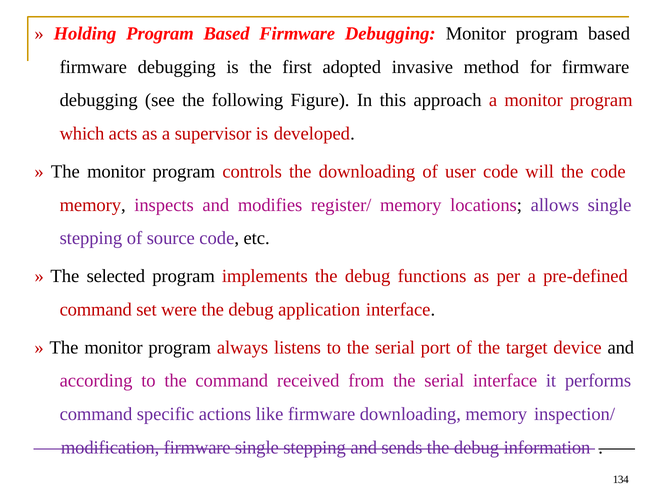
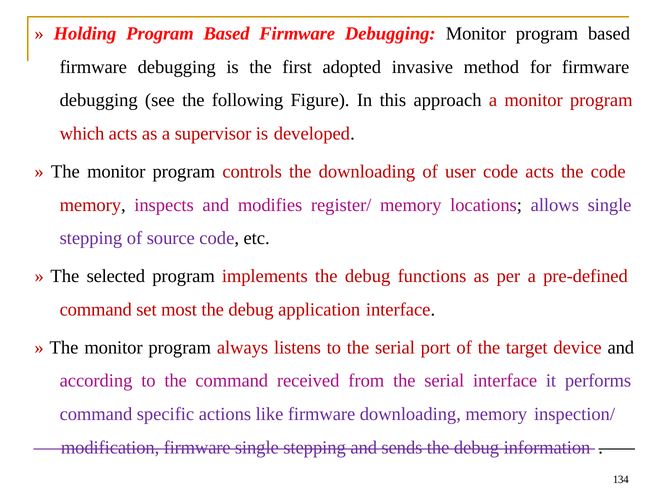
code will: will -> acts
were: were -> most
